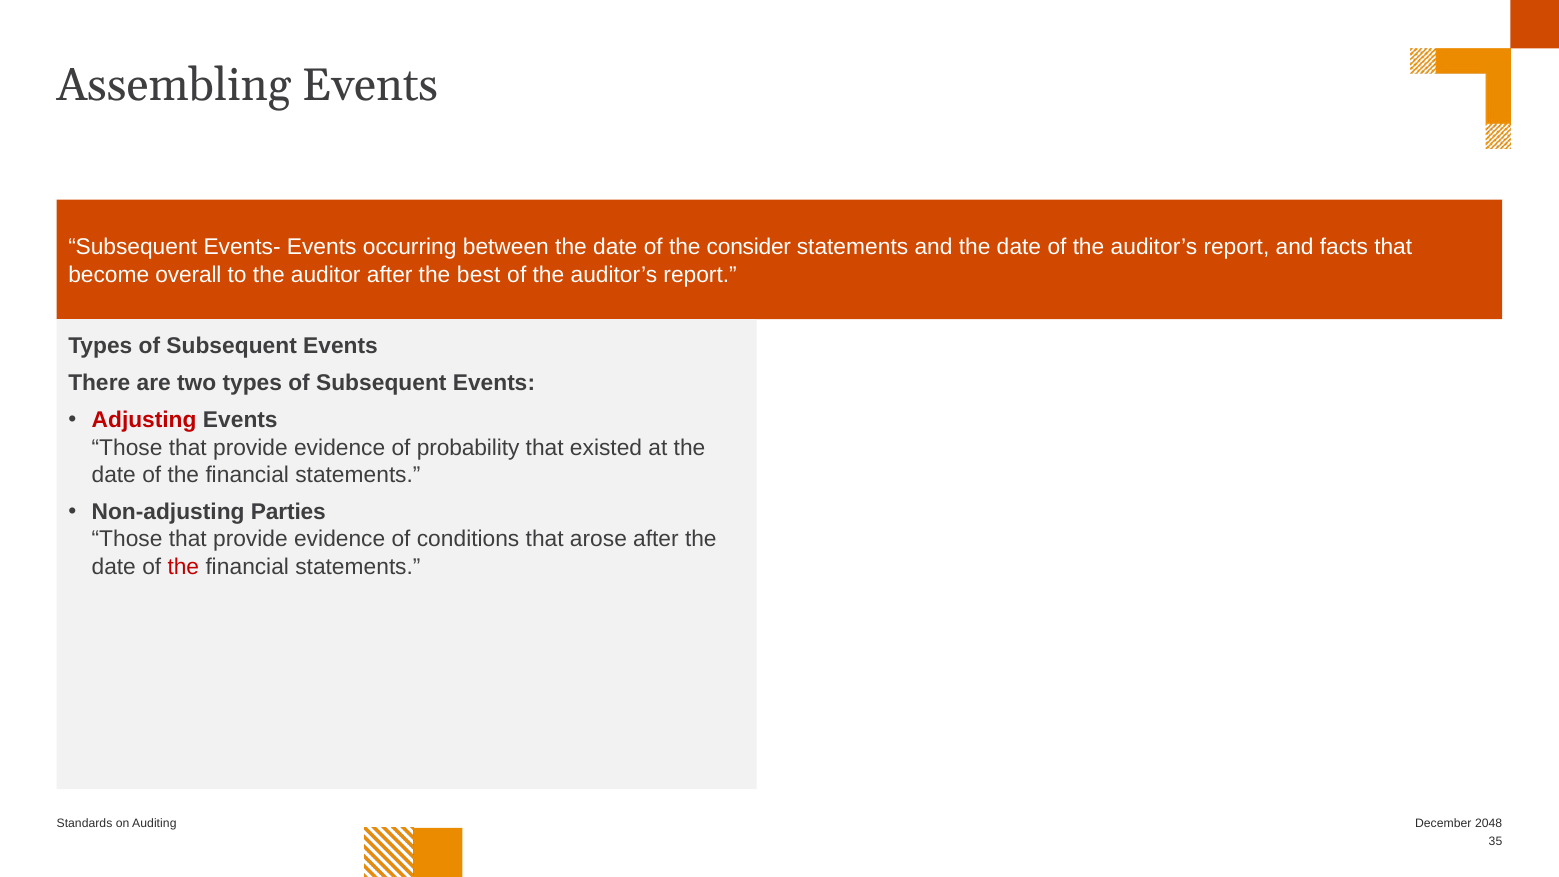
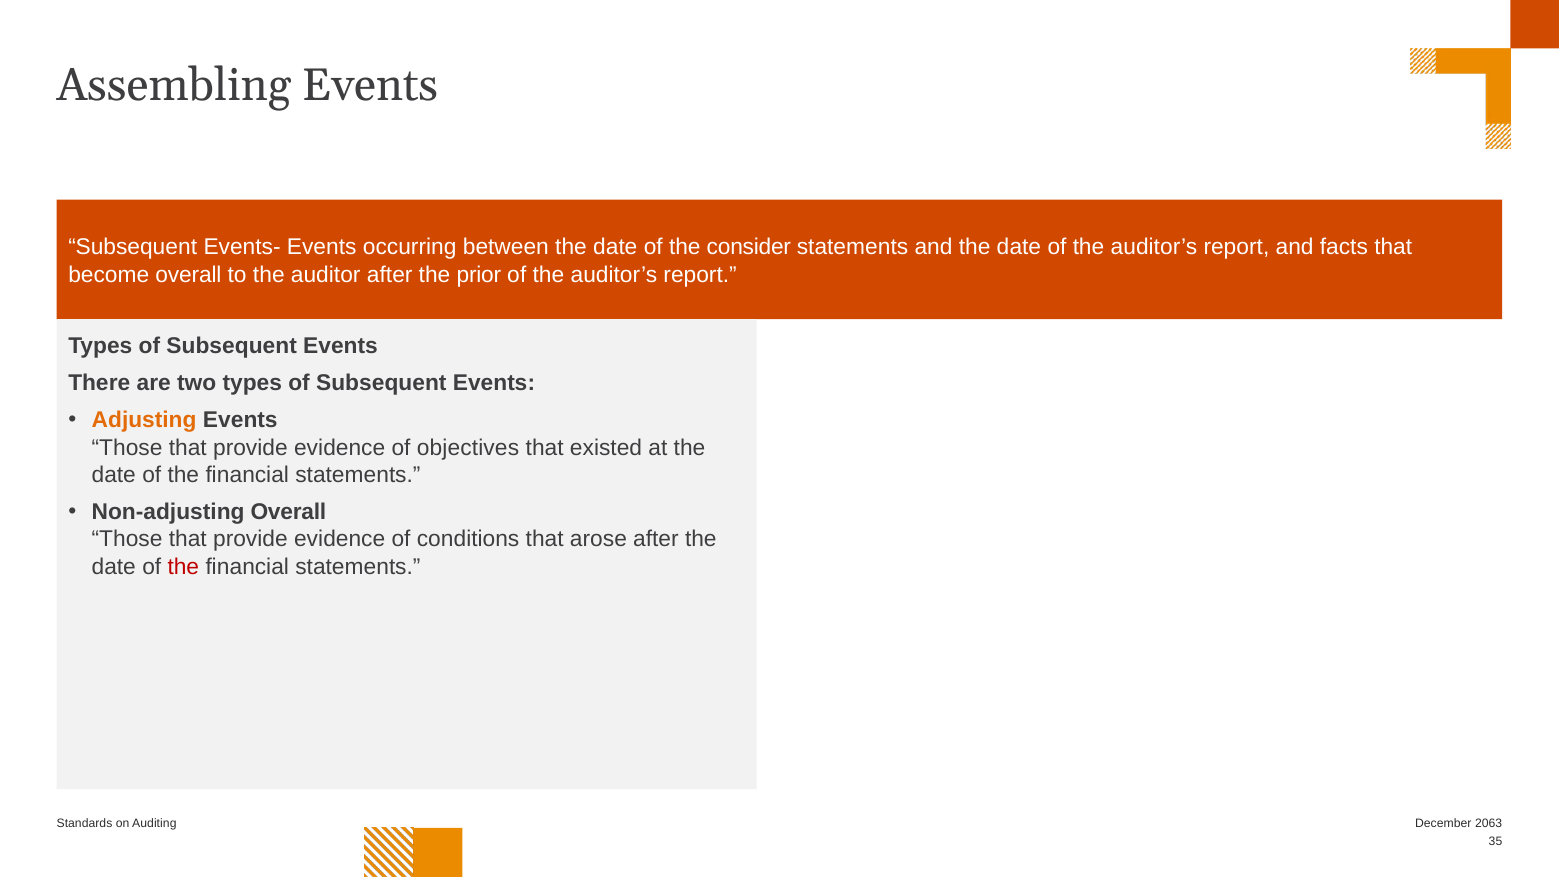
best: best -> prior
Adjusting colour: red -> orange
probability: probability -> objectives
Non-adjusting Parties: Parties -> Overall
2048: 2048 -> 2063
